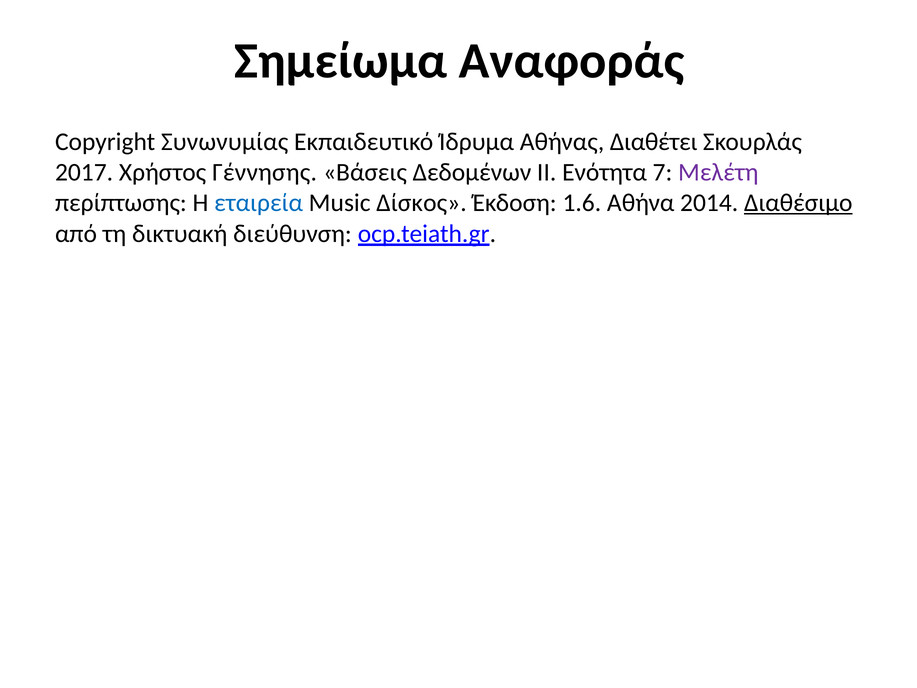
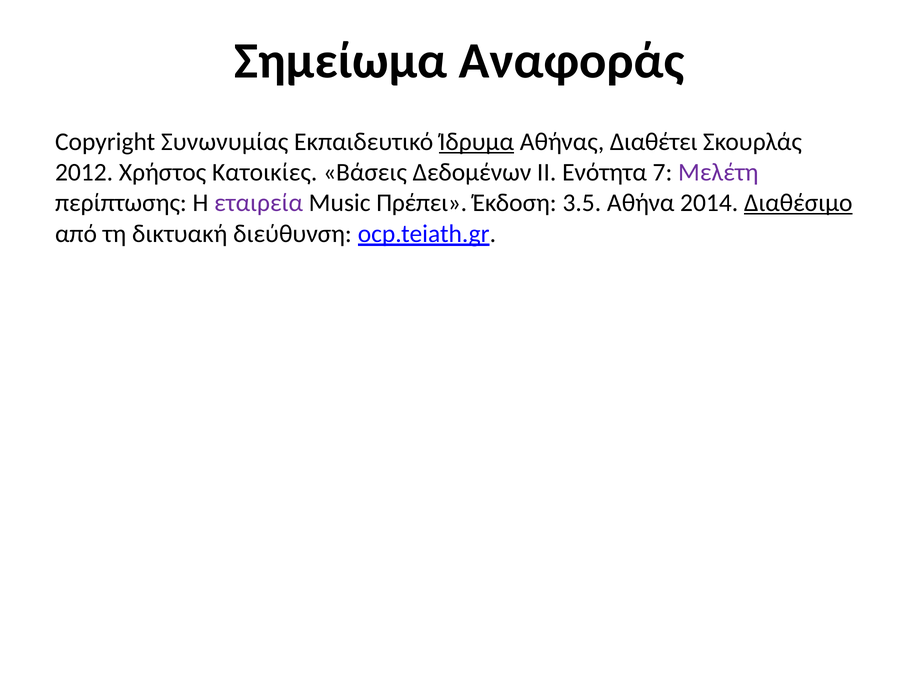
Ίδρυμα underline: none -> present
2017: 2017 -> 2012
Γέννησης: Γέννησης -> Κατοικίες
εταιρεία colour: blue -> purple
Δίσκος: Δίσκος -> Πρέπει
1.6: 1.6 -> 3.5
